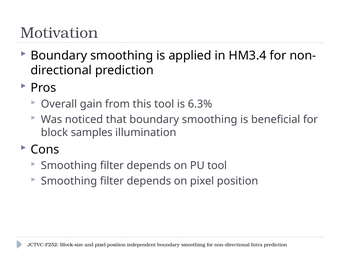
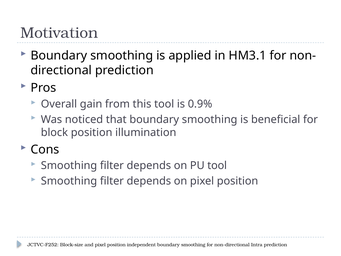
HM3.4: HM3.4 -> HM3.1
6.3%: 6.3% -> 0.9%
block samples: samples -> position
